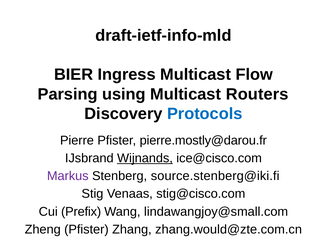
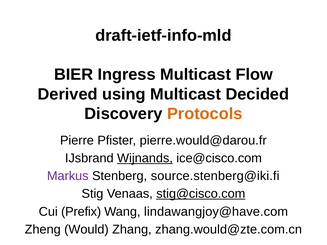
Parsing: Parsing -> Derived
Routers: Routers -> Decided
Protocols colour: blue -> orange
pierre.mostly@darou.fr: pierre.mostly@darou.fr -> pierre.would@darou.fr
stig@cisco.com underline: none -> present
lindawangjoy@small.com: lindawangjoy@small.com -> lindawangjoy@have.com
Zheng Pfister: Pfister -> Would
